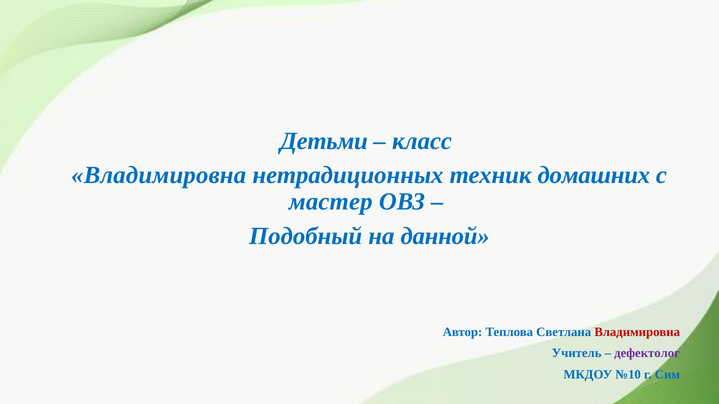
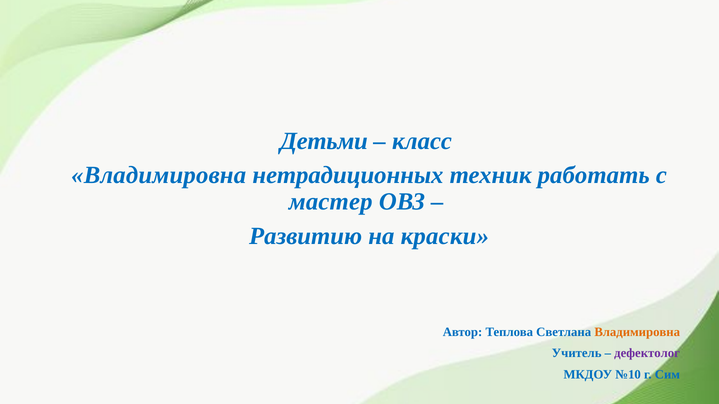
домашних: домашних -> работать
Подобный: Подобный -> Развитию
данной: данной -> краски
Владимировна at (637, 332) colour: red -> orange
